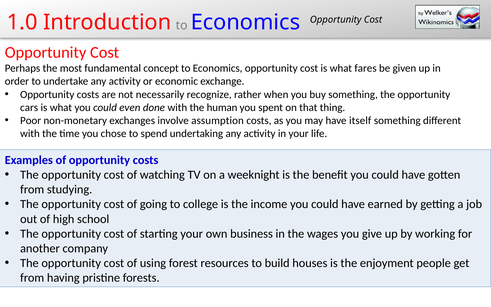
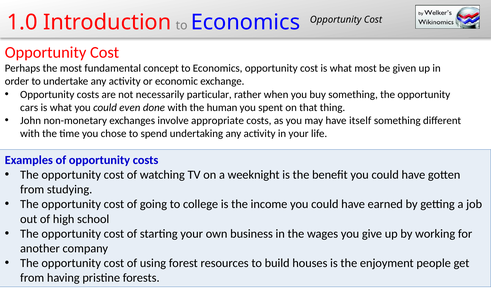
what fares: fares -> most
recognize: recognize -> particular
Poor: Poor -> John
assumption: assumption -> appropriate
